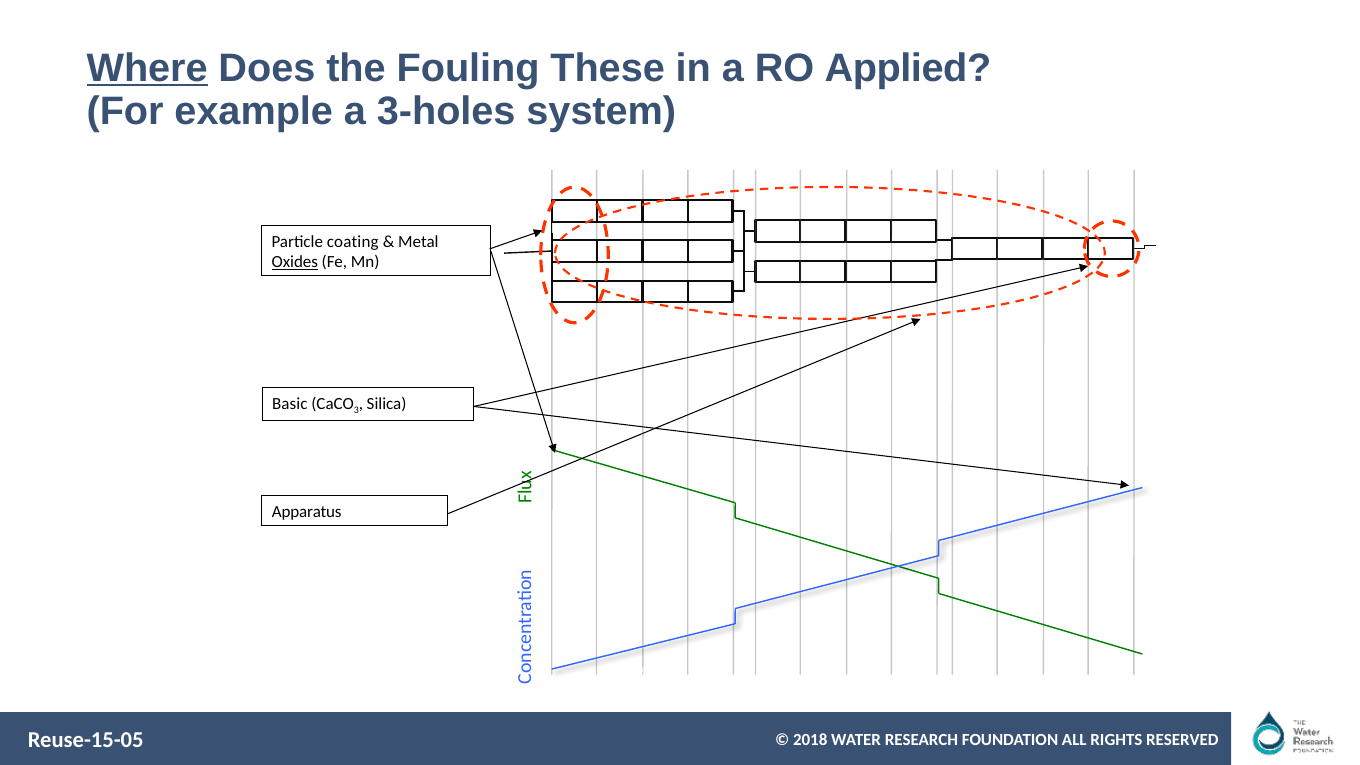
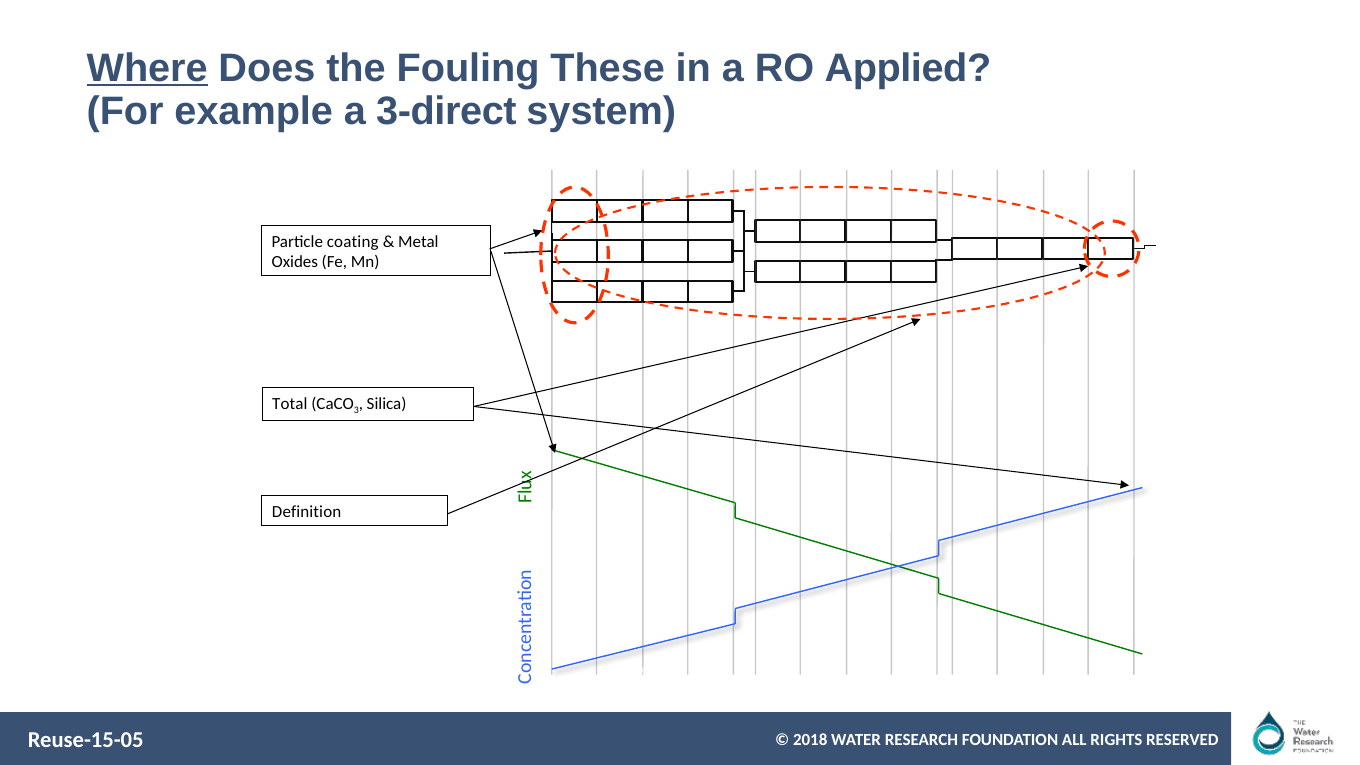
3-holes: 3-holes -> 3-direct
Oxides underline: present -> none
Basic: Basic -> Total
Apparatus: Apparatus -> Definition
